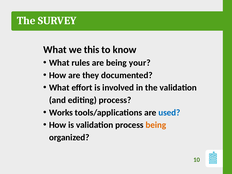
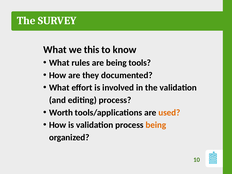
your: your -> tools
Works: Works -> Worth
used colour: blue -> orange
